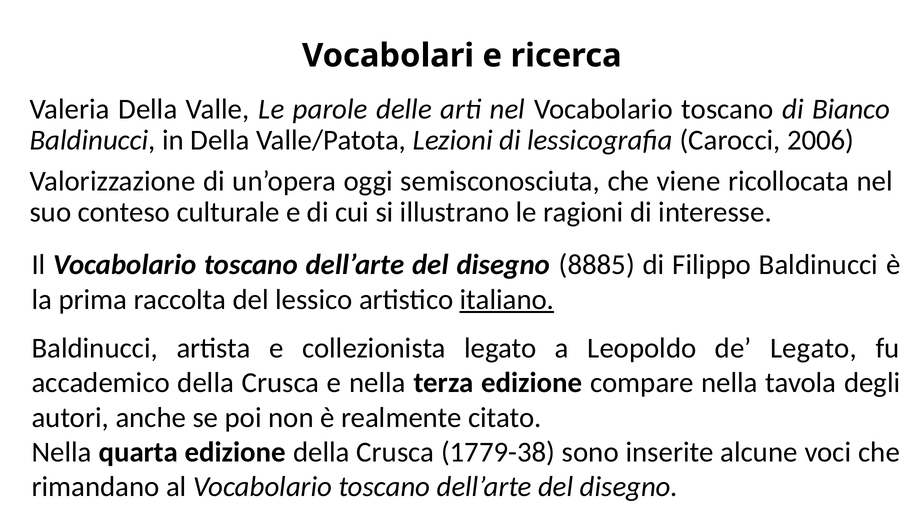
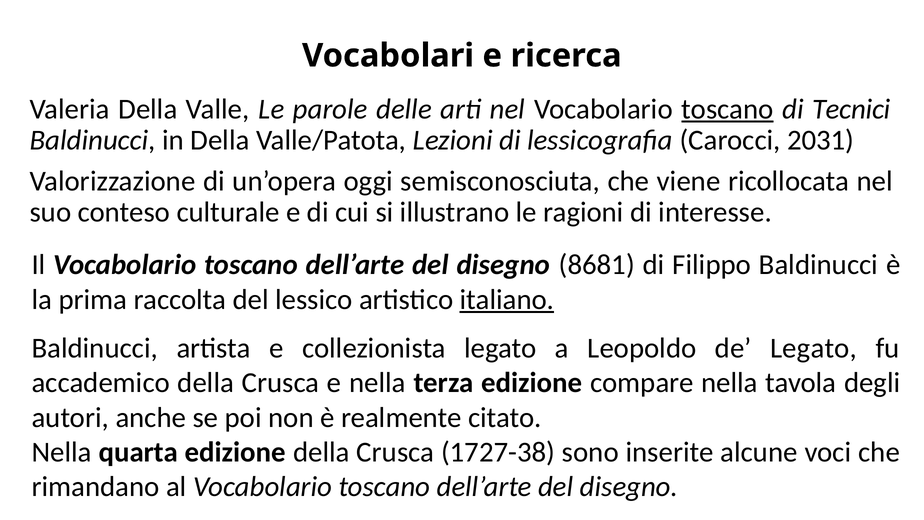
toscano at (727, 109) underline: none -> present
Bianco: Bianco -> Tecnici
2006: 2006 -> 2031
8885: 8885 -> 8681
1779-38: 1779-38 -> 1727-38
